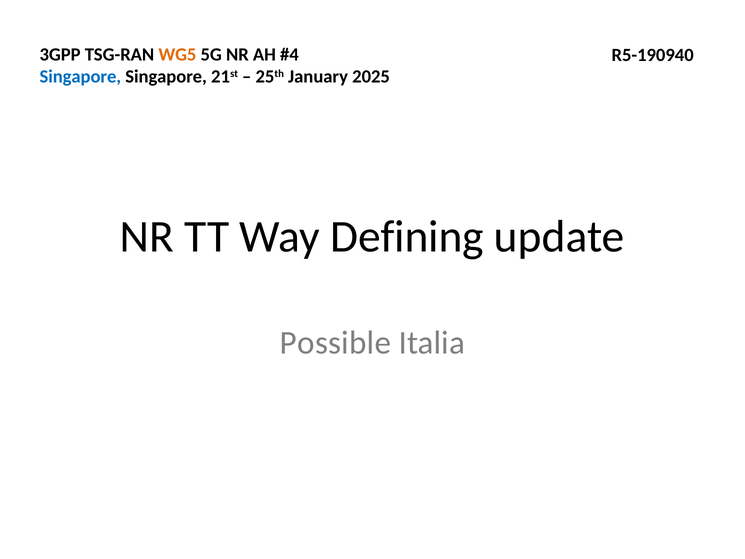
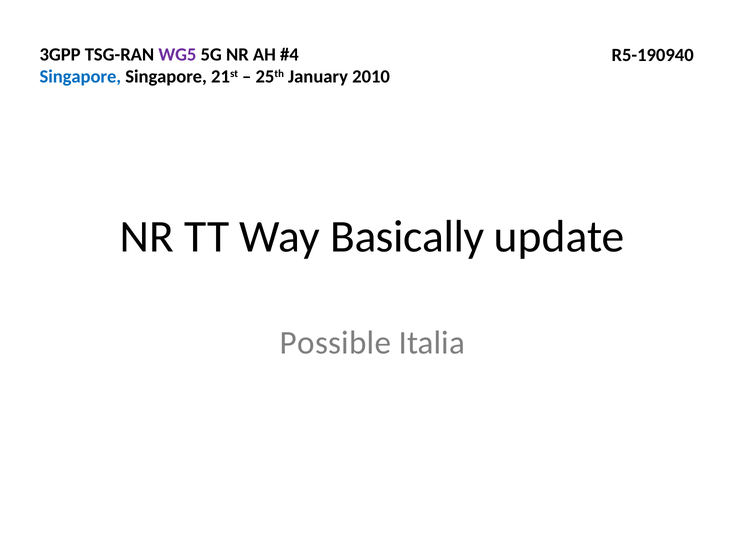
WG5 colour: orange -> purple
2025: 2025 -> 2010
Defining: Defining -> Basically
